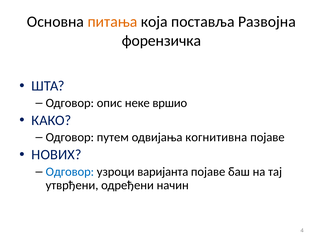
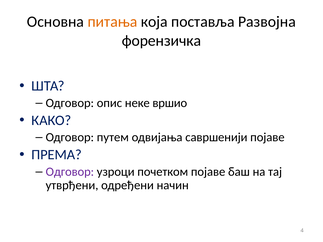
когнитивна: когнитивна -> савршенији
НОВИХ: НОВИХ -> ПРЕМА
Одговор at (70, 172) colour: blue -> purple
варијанта: варијанта -> почетком
